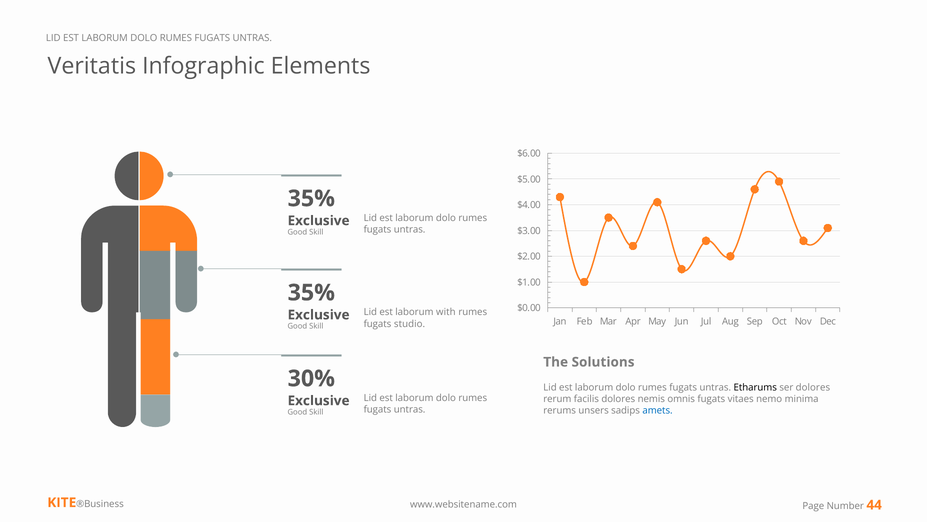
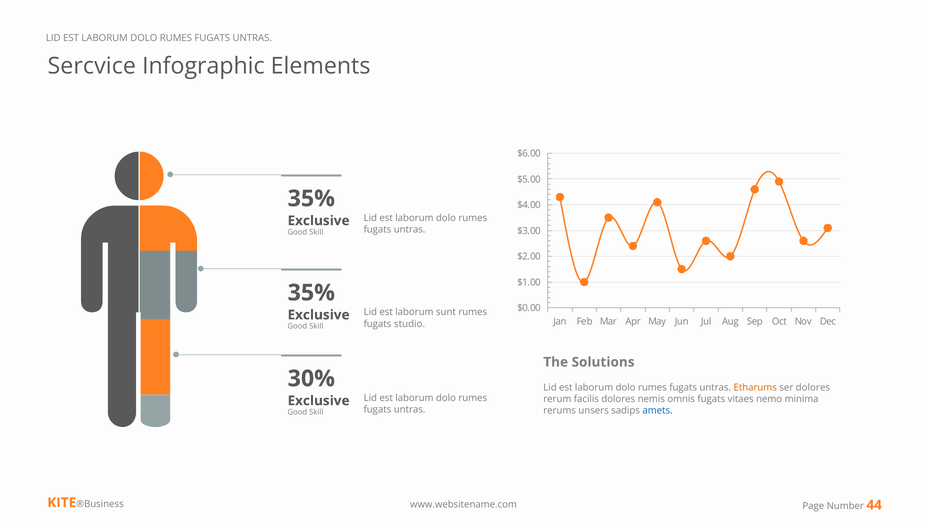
Veritatis: Veritatis -> Sercvice
with: with -> sunt
Etharums colour: black -> orange
